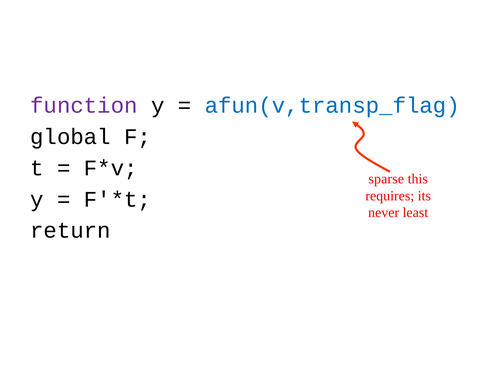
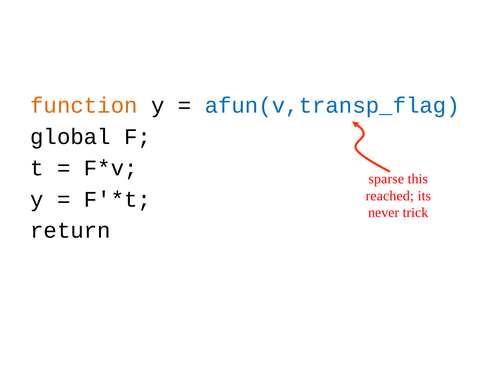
function colour: purple -> orange
requires: requires -> reached
least: least -> trick
